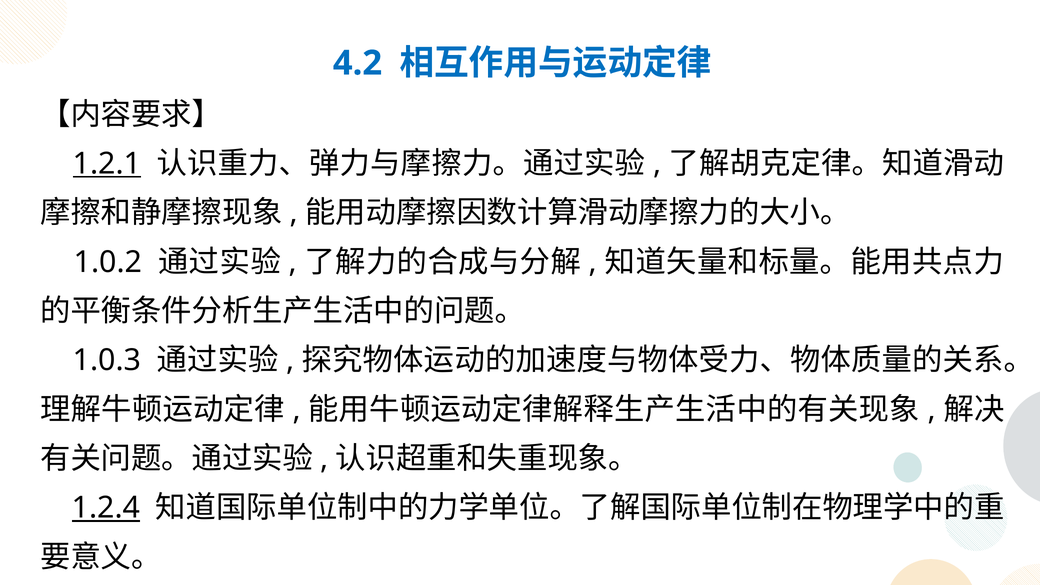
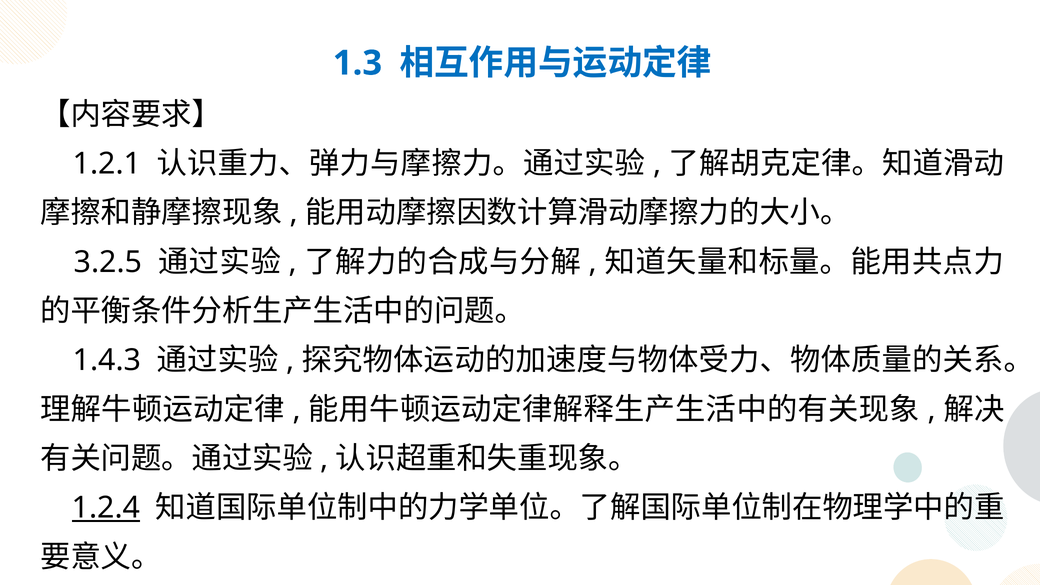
4.2: 4.2 -> 1.3
1.2.1 underline: present -> none
1.0.2: 1.0.2 -> 3.2.5
1.0.3: 1.0.3 -> 1.4.3
